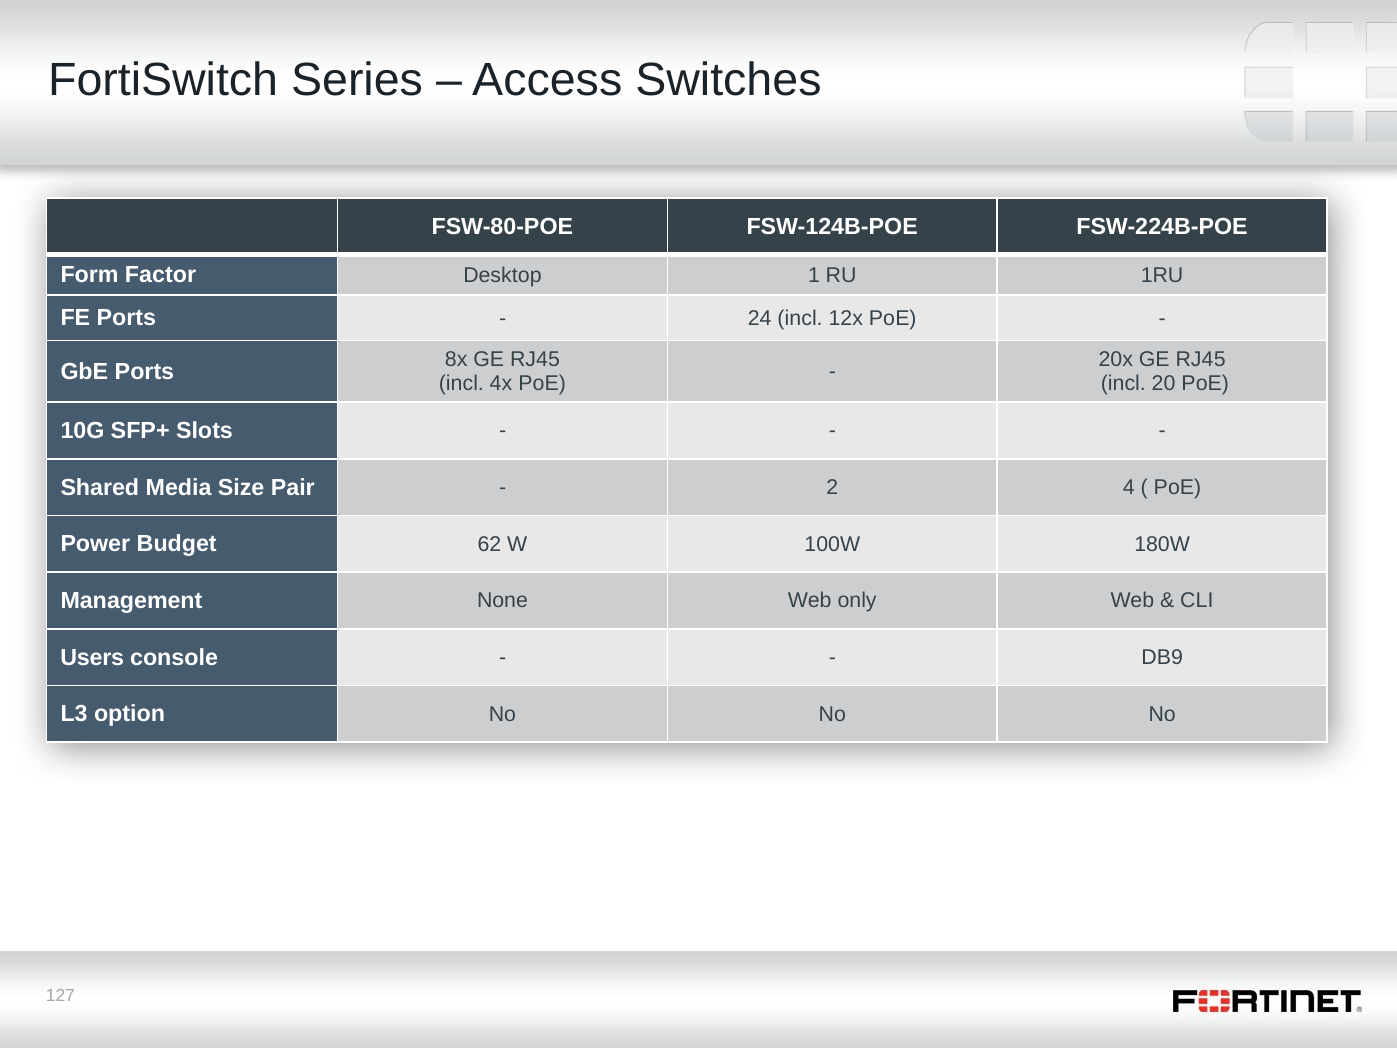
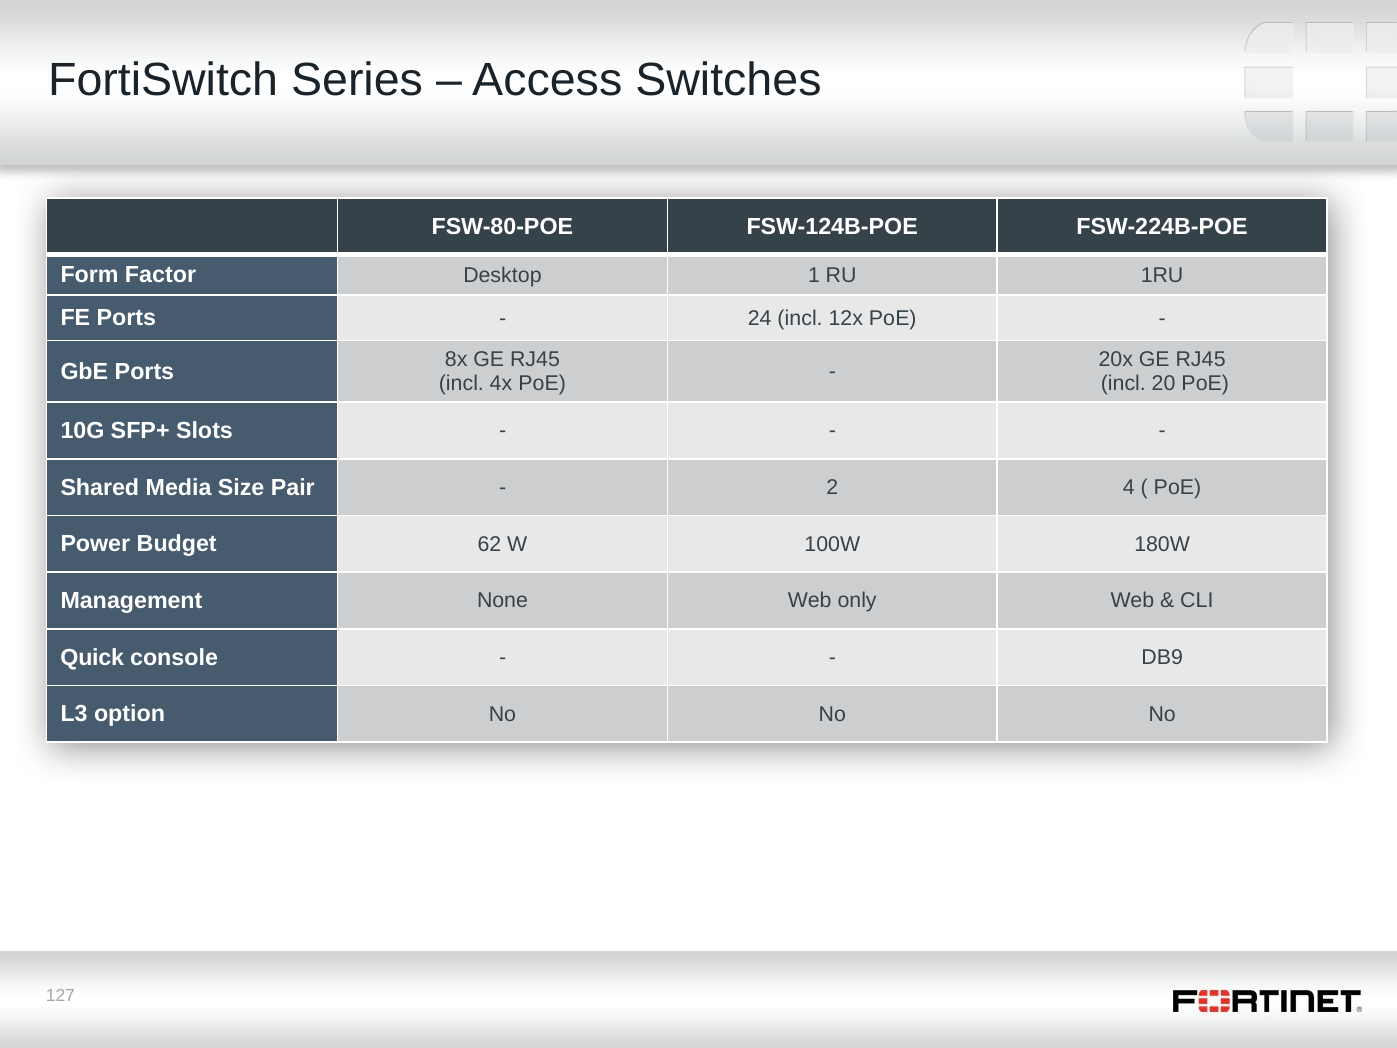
Users: Users -> Quick
